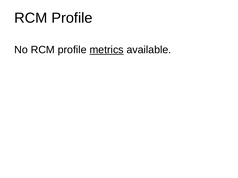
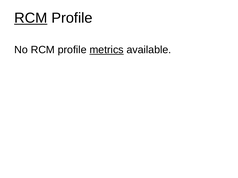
RCM at (31, 18) underline: none -> present
